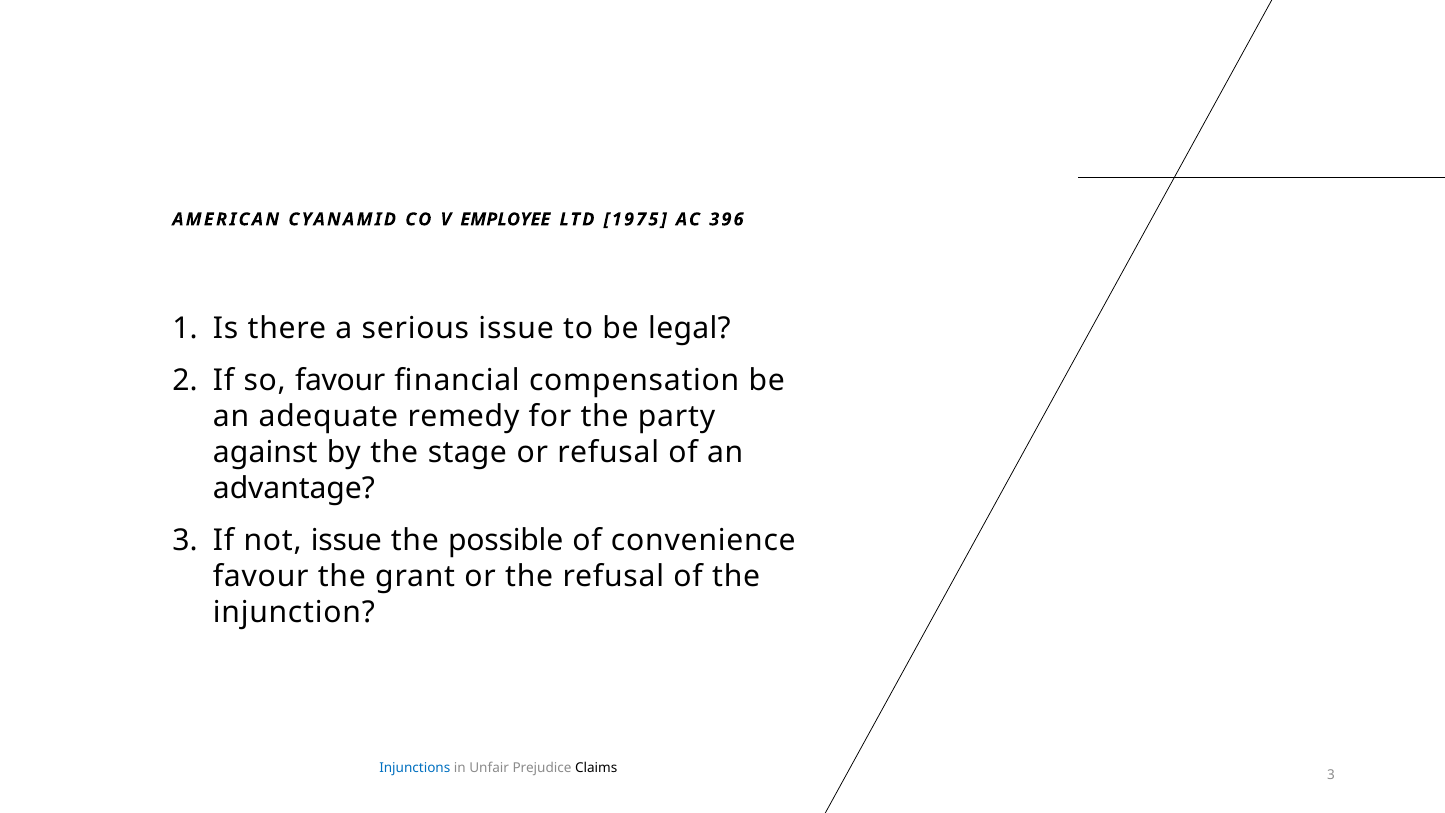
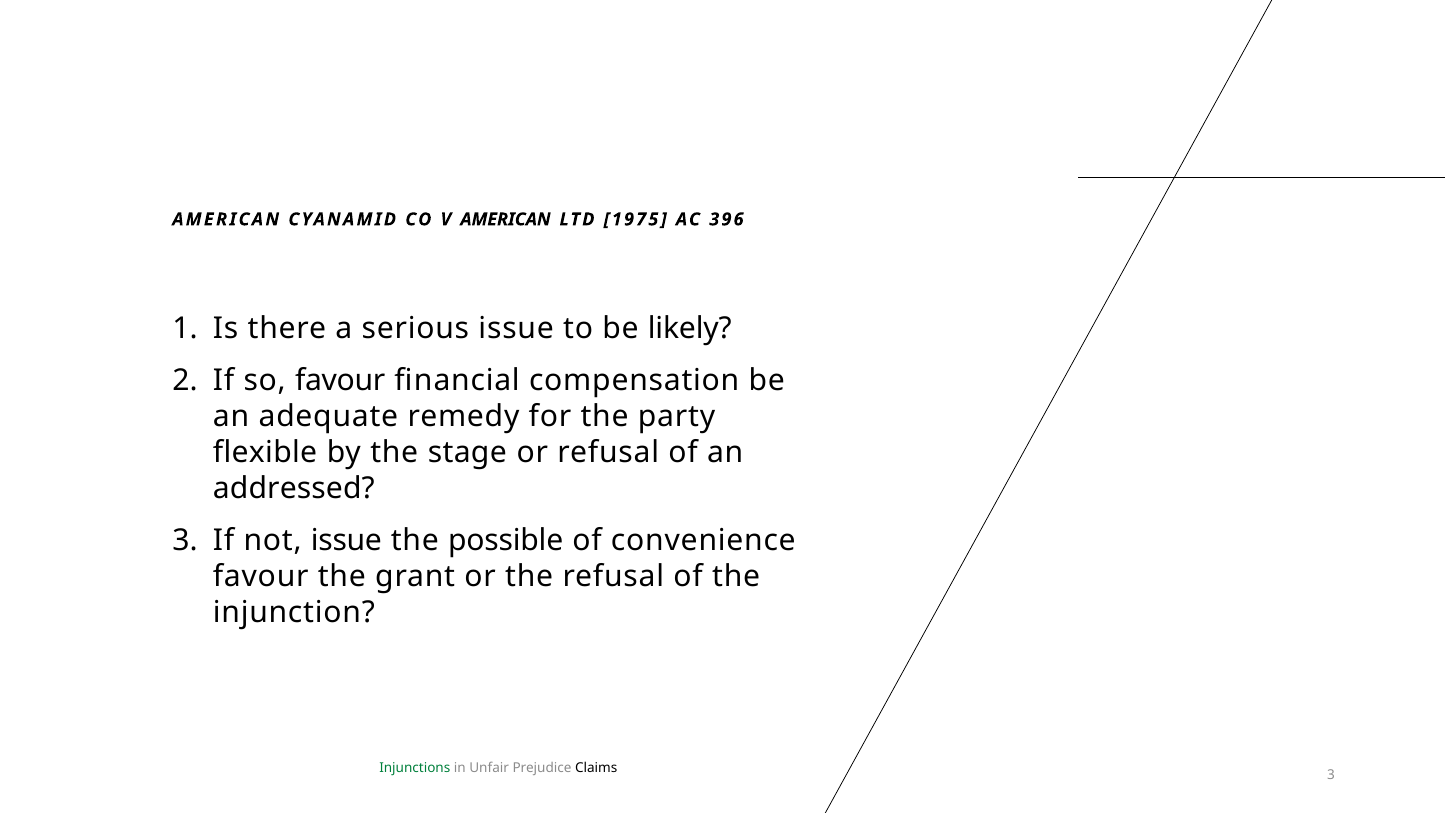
V EMPLOYEE: EMPLOYEE -> AMERICAN
legal: legal -> likely
against: against -> flexible
advantage: advantage -> addressed
Injunctions colour: blue -> green
